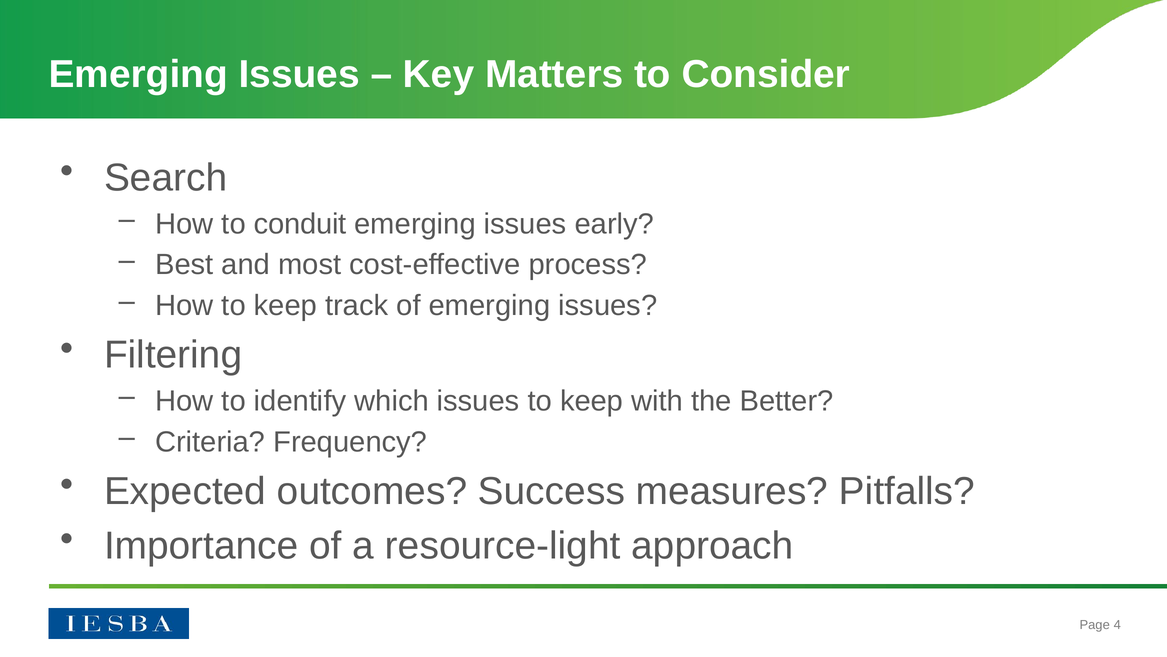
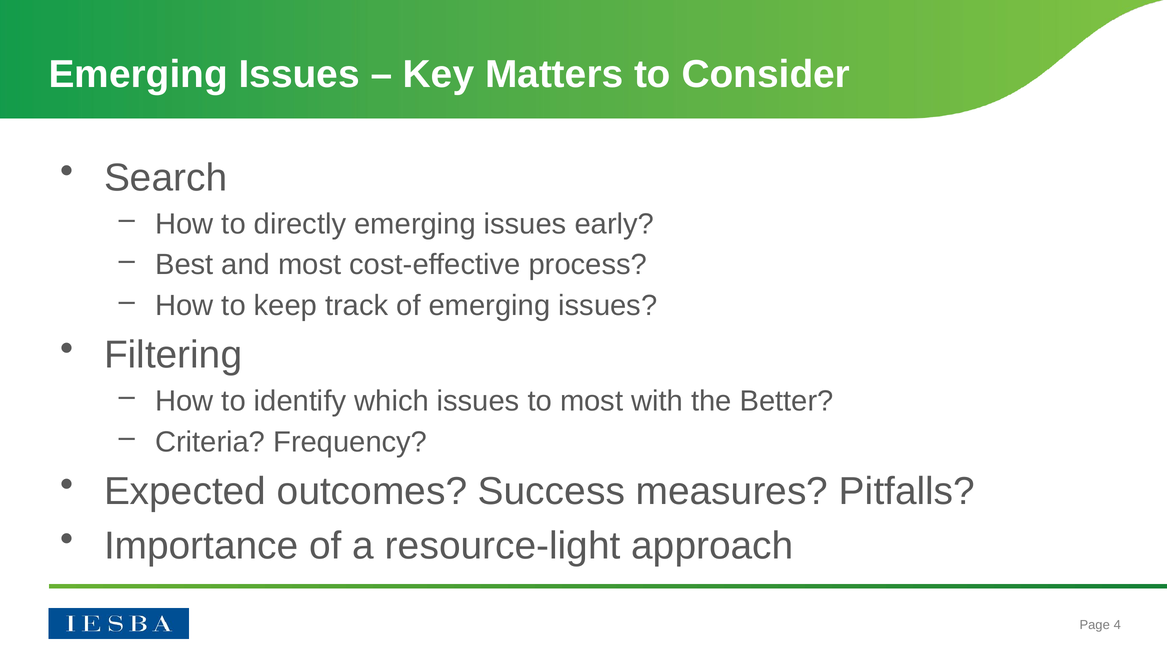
conduit: conduit -> directly
issues to keep: keep -> most
